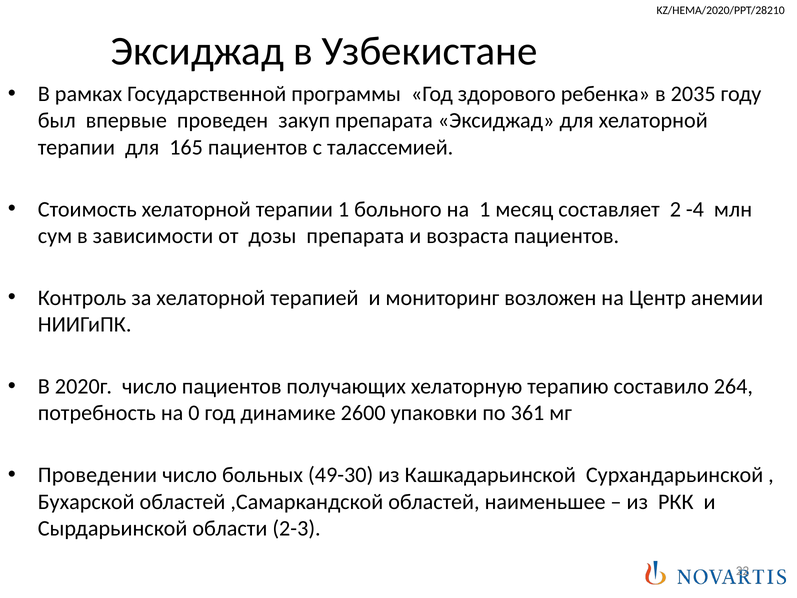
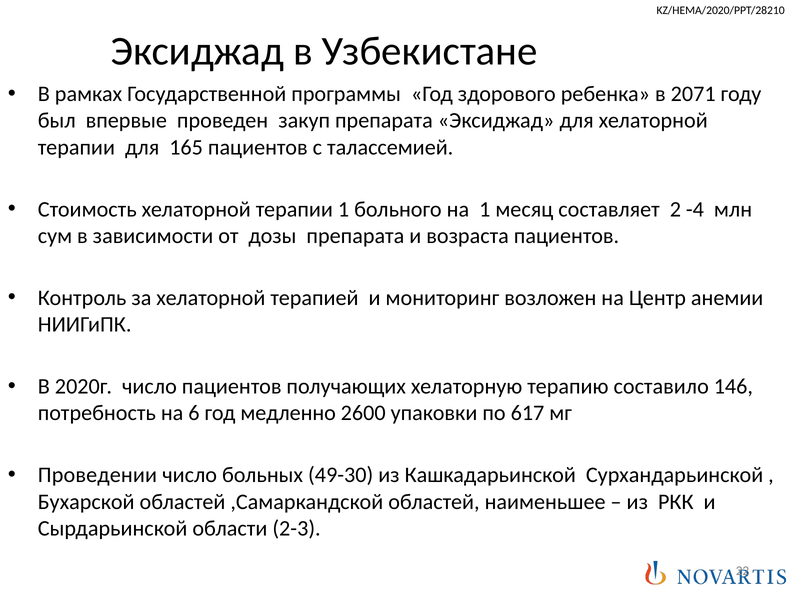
2035: 2035 -> 2071
264: 264 -> 146
0: 0 -> 6
динамике: динамике -> медленно
361: 361 -> 617
